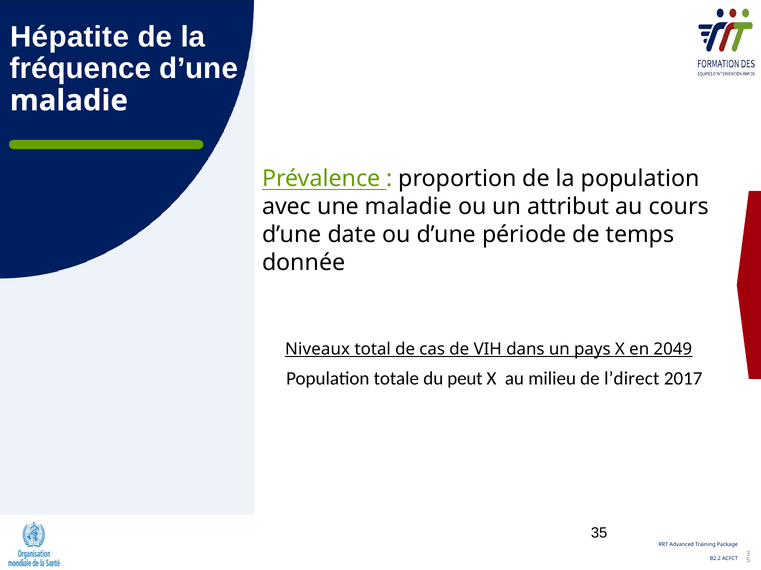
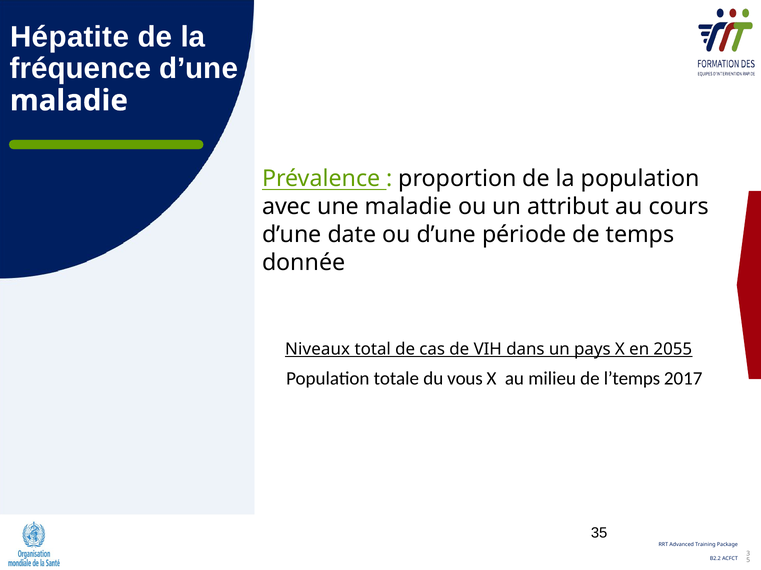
2049: 2049 -> 2055
peut: peut -> vous
l’direct: l’direct -> l’temps
